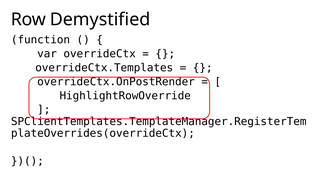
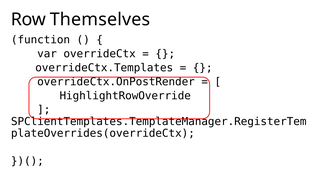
Demystified: Demystified -> Themselves
